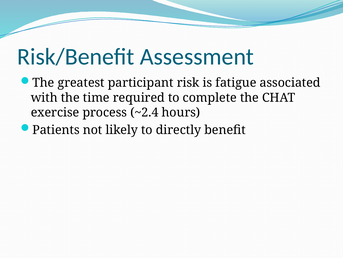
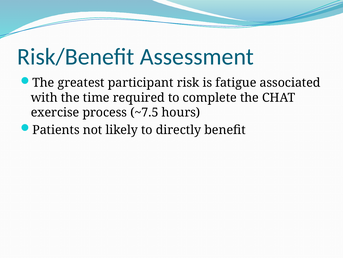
~2.4: ~2.4 -> ~7.5
